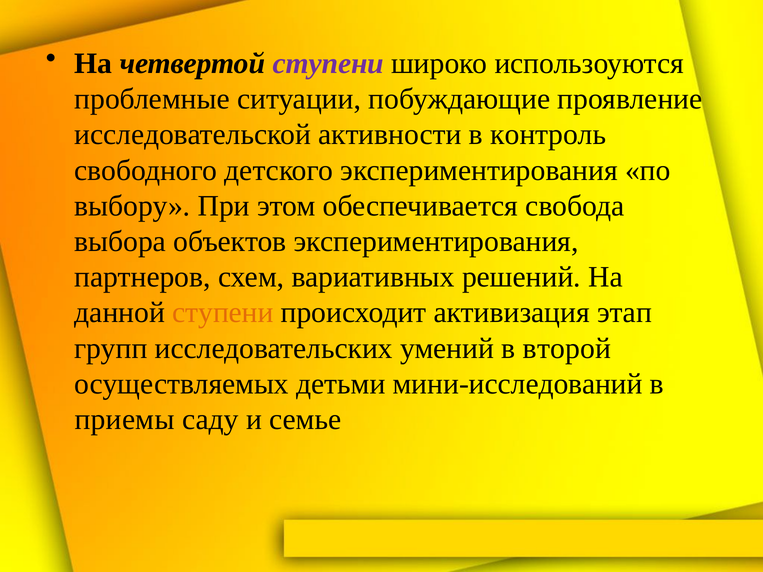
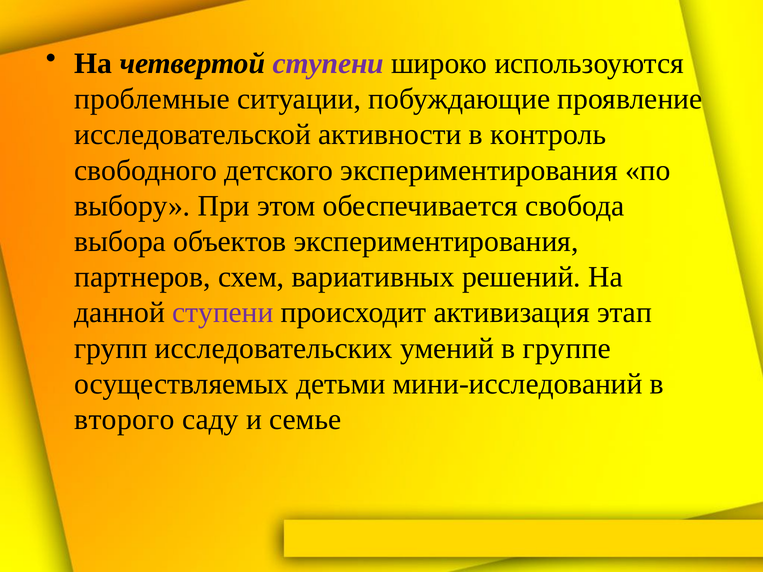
ступени at (223, 313) colour: orange -> purple
второй: второй -> группе
приемы: приемы -> второго
